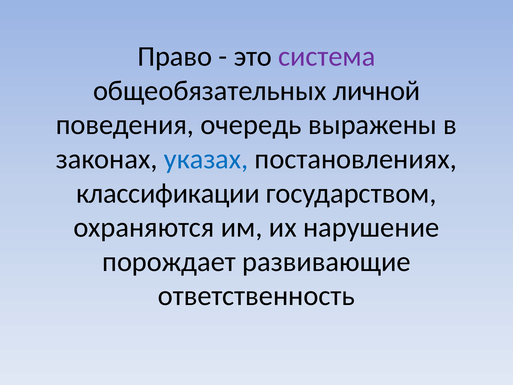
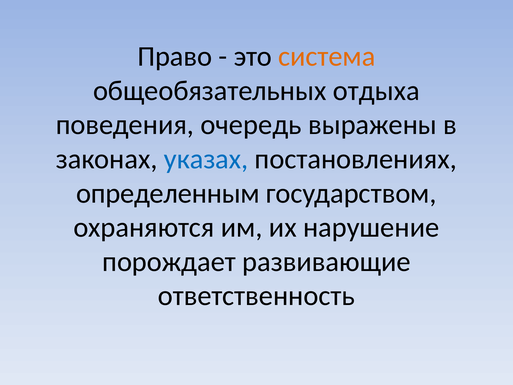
система colour: purple -> orange
личной: личной -> отдыха
классификации: классификации -> определенным
